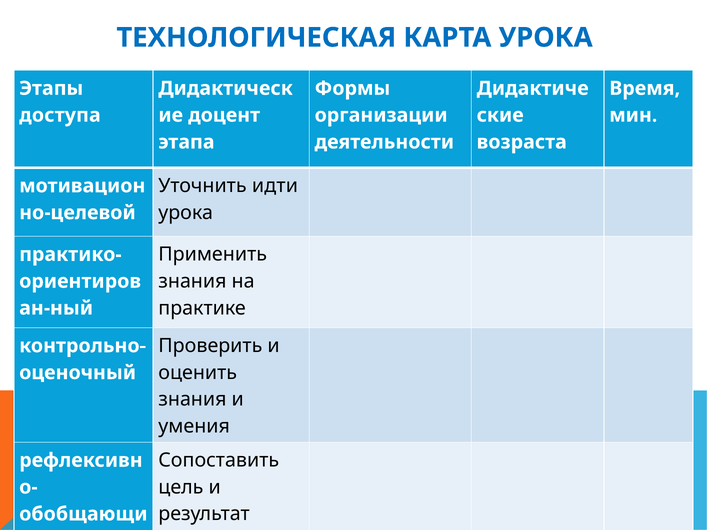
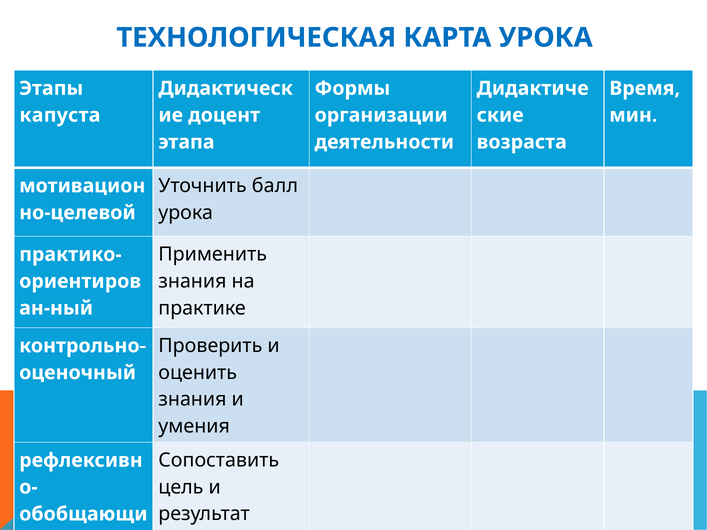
доступа: доступа -> капуста
идти: идти -> балл
